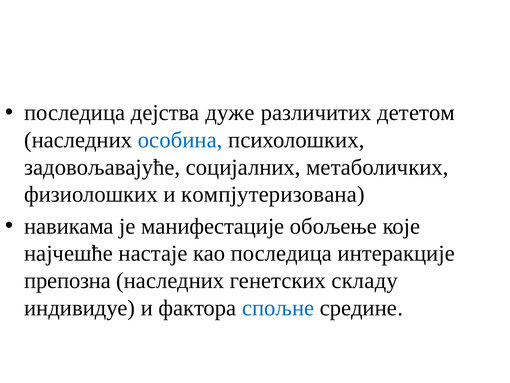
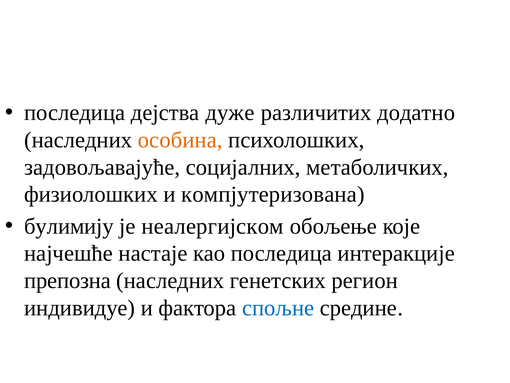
дететом: дететом -> додатно
особина colour: blue -> orange
навикама: навикама -> булимију
манифестације: манифестације -> неалергијском
складу: складу -> регион
